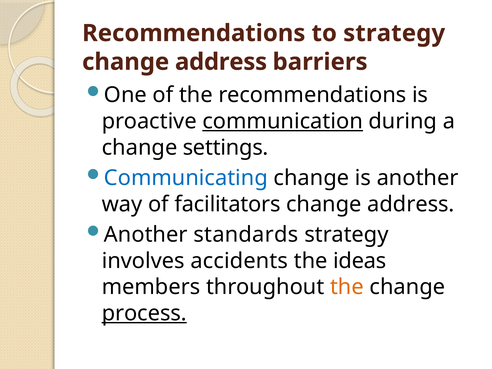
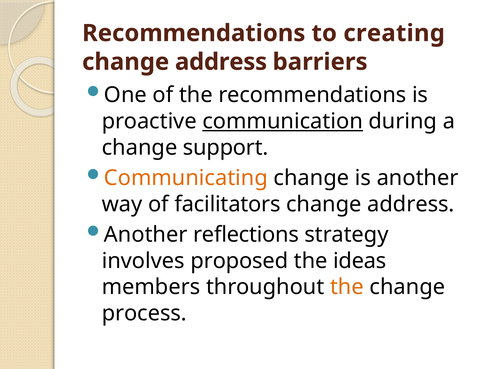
to strategy: strategy -> creating
settings: settings -> support
Communicating colour: blue -> orange
standards: standards -> reflections
accidents: accidents -> proposed
process underline: present -> none
